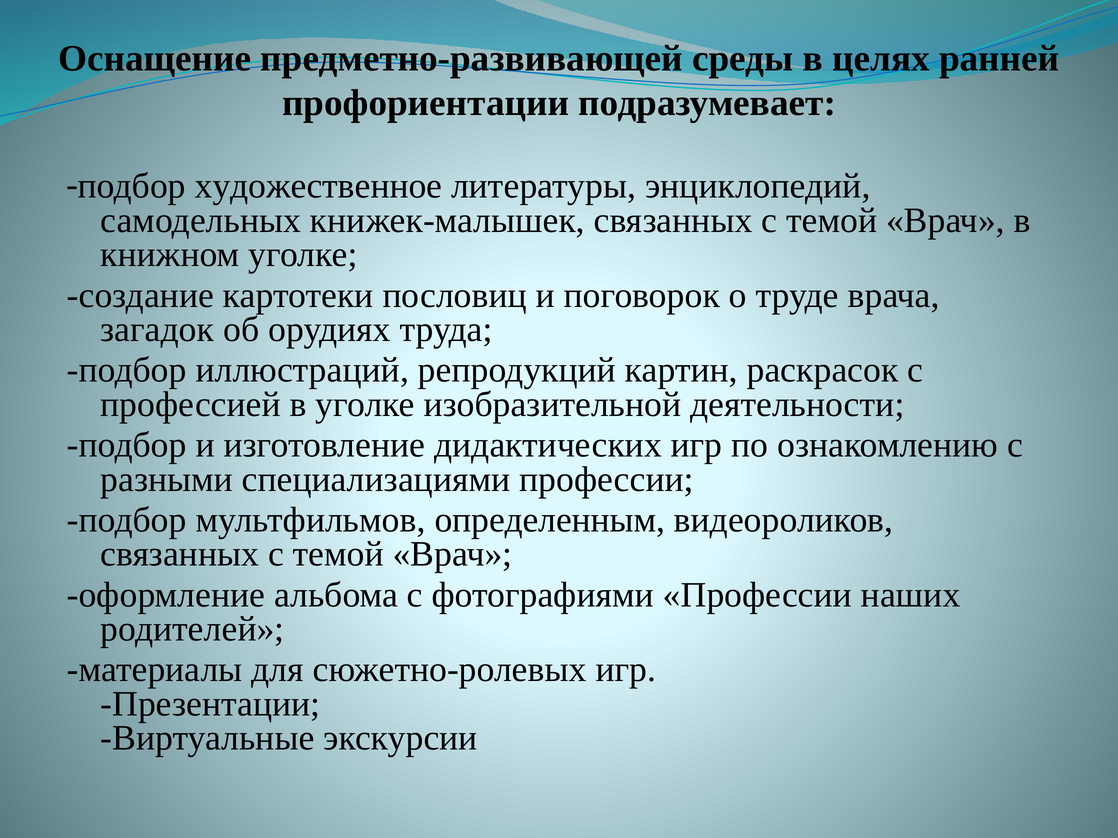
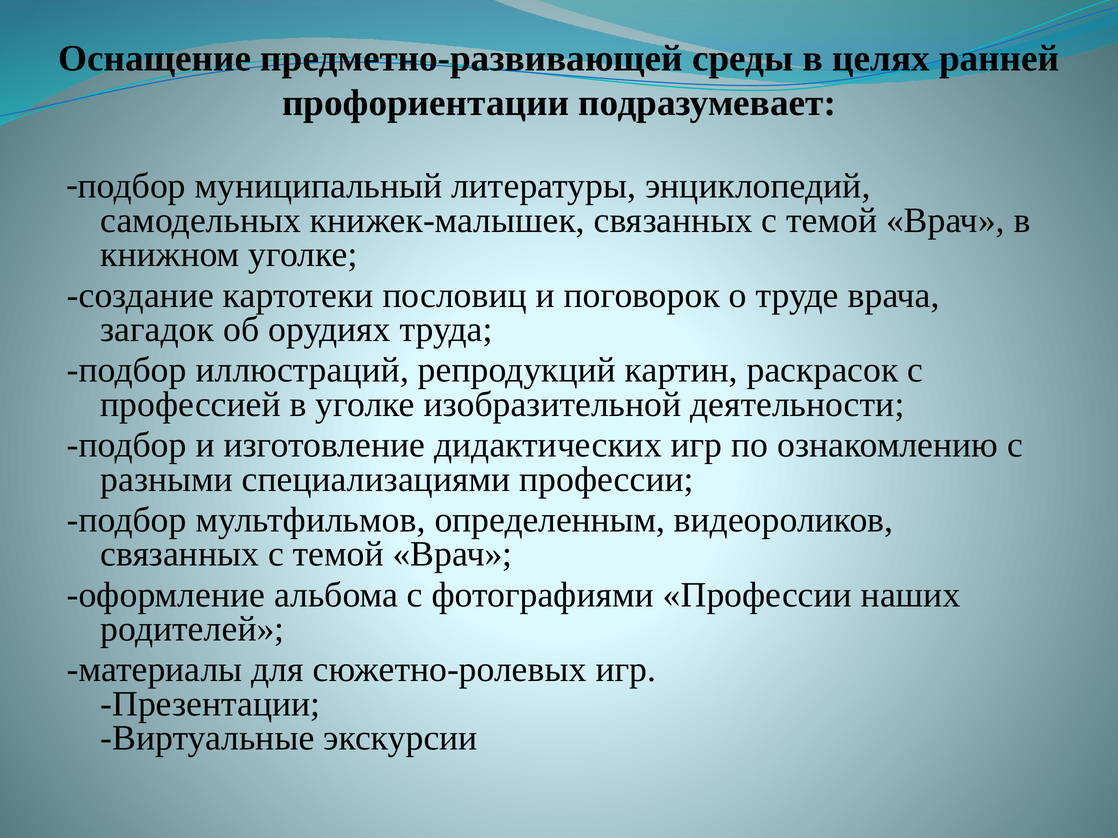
художественное: художественное -> муниципальный
